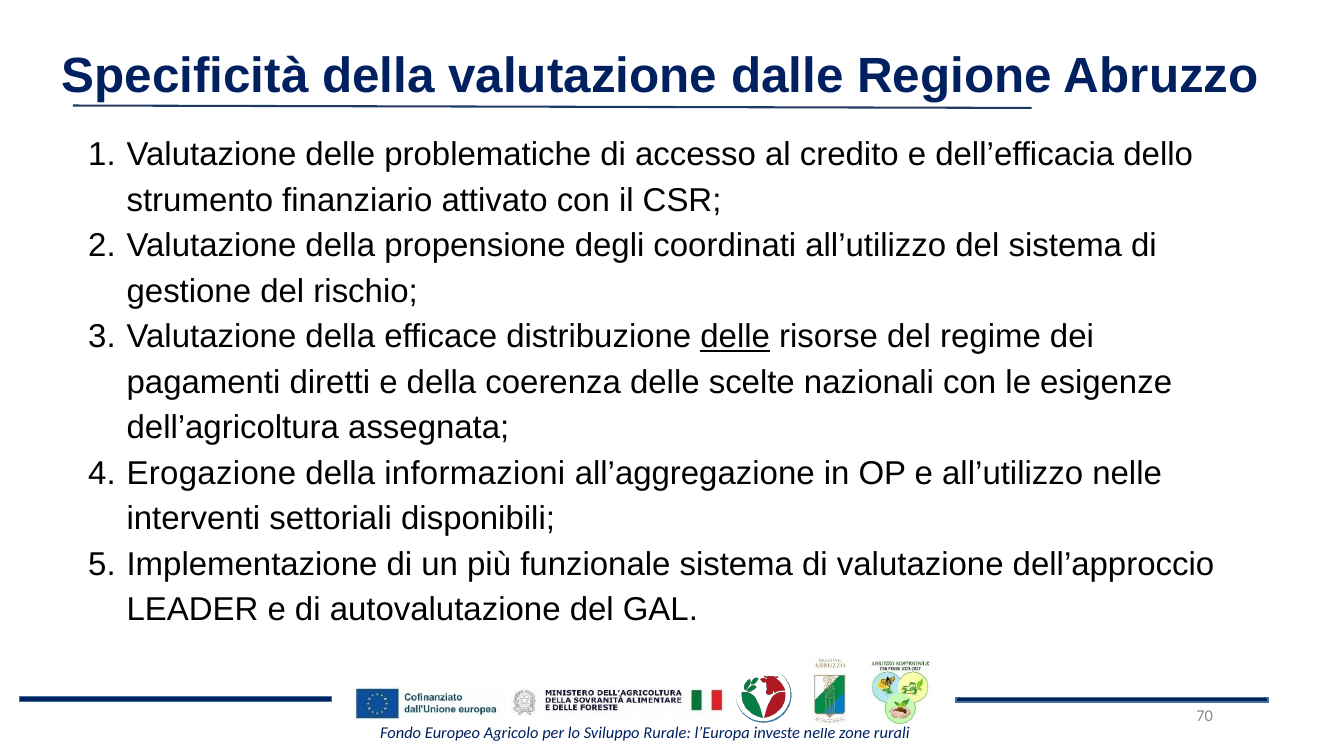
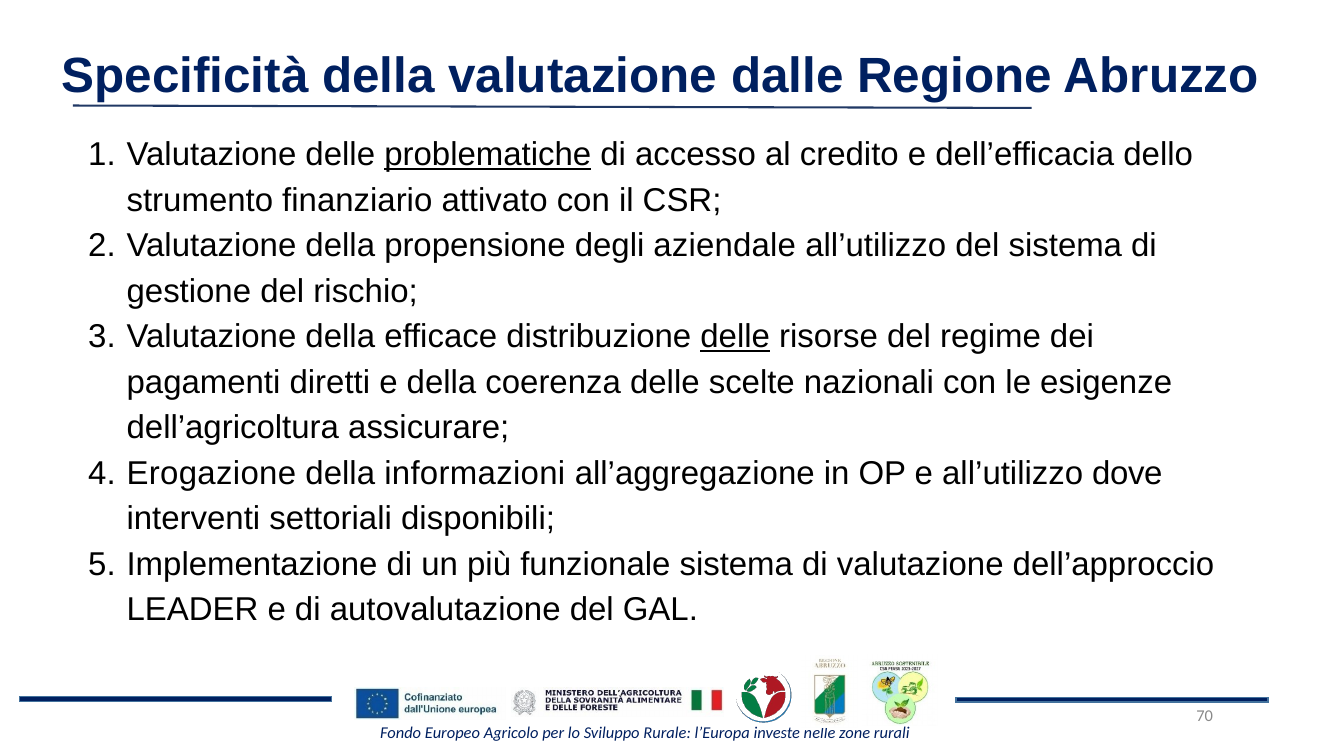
problematiche underline: none -> present
coordinati: coordinati -> aziendale
assegnata: assegnata -> assicurare
all’utilizzo nelle: nelle -> dove
